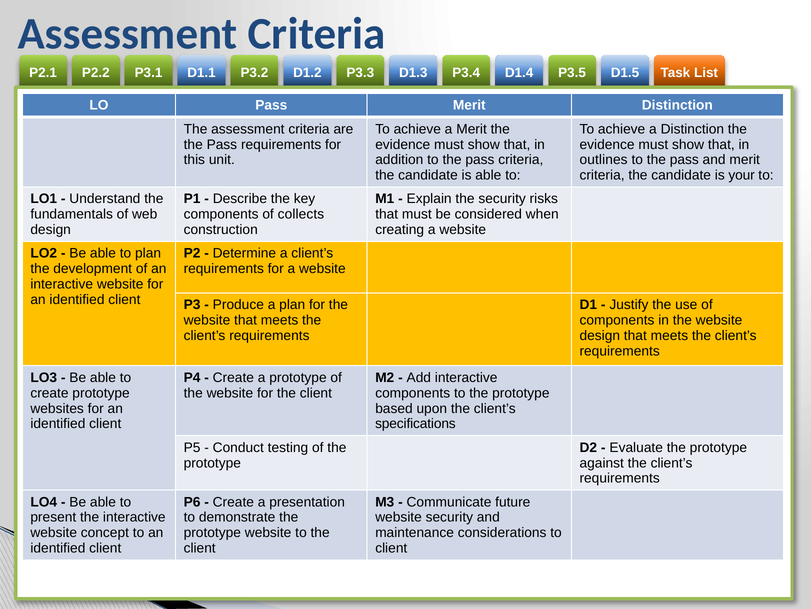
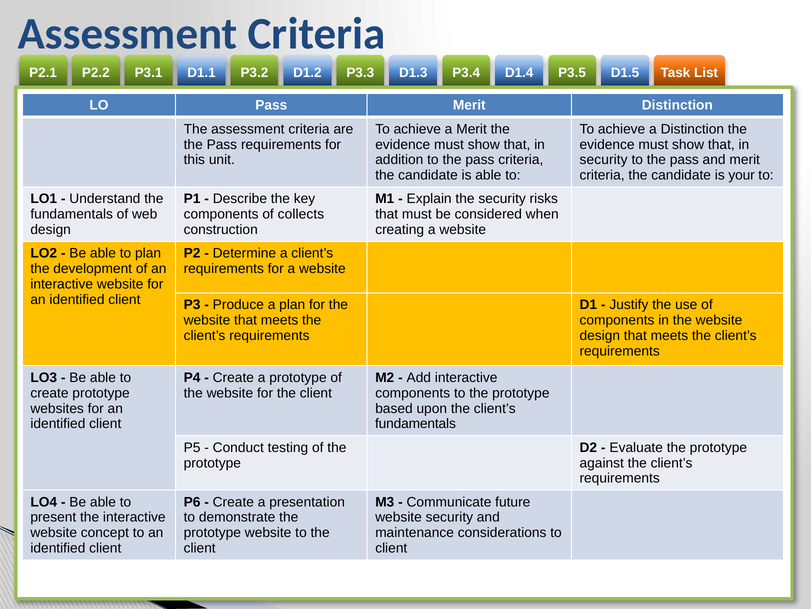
outlines at (604, 160): outlines -> security
specifications at (415, 423): specifications -> fundamentals
